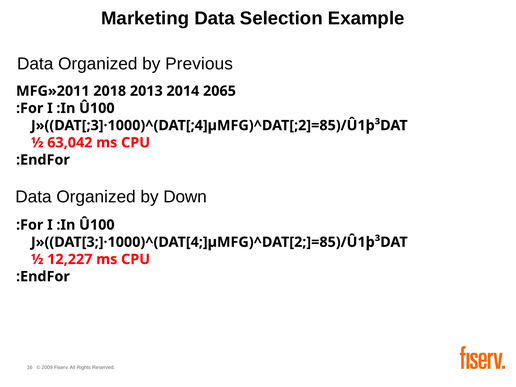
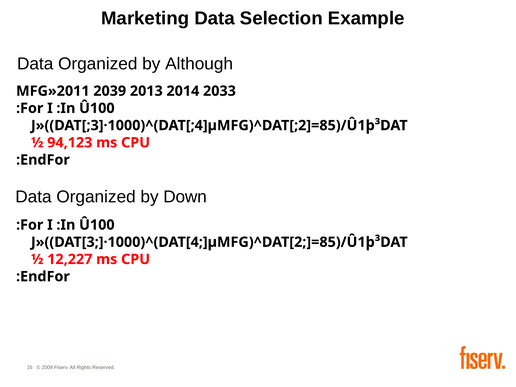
Previous: Previous -> Although
2018: 2018 -> 2039
2065: 2065 -> 2033
63,042: 63,042 -> 94,123
